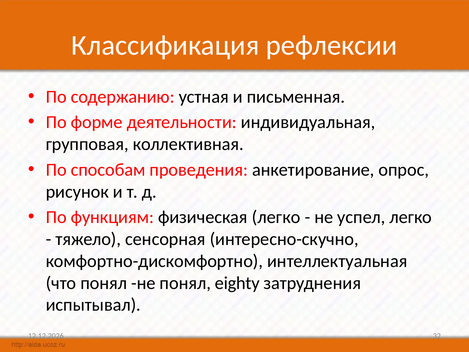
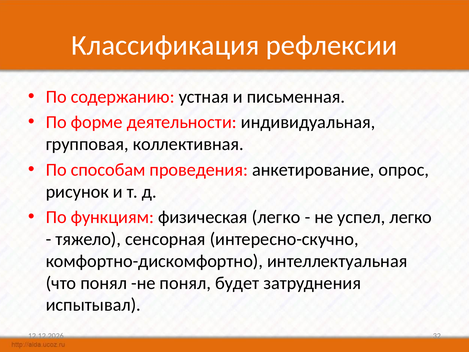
eighty: eighty -> будет
